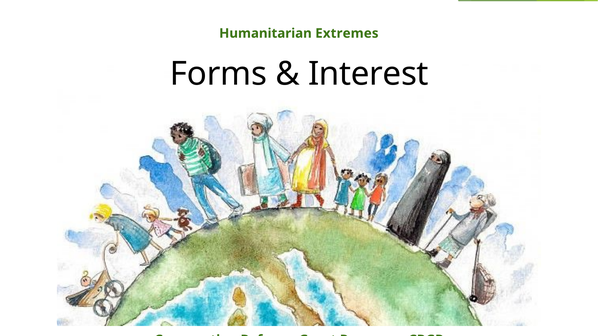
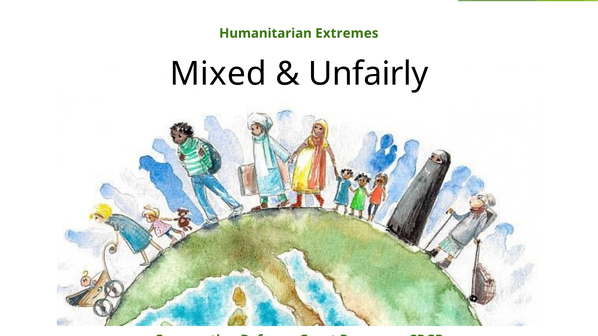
Forms: Forms -> Mixed
Interest: Interest -> Unfairly
